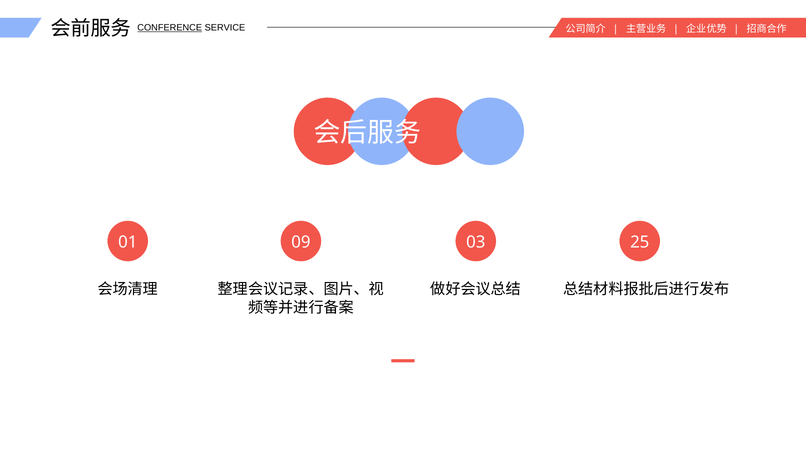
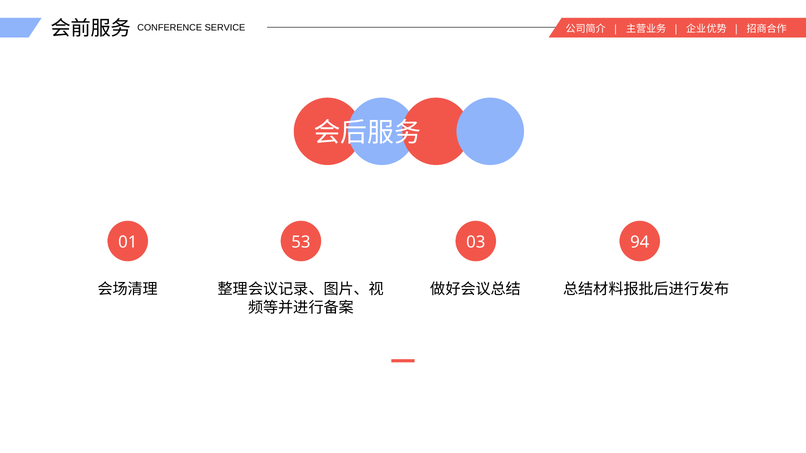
CONFERENCE underline: present -> none
09: 09 -> 53
25: 25 -> 94
